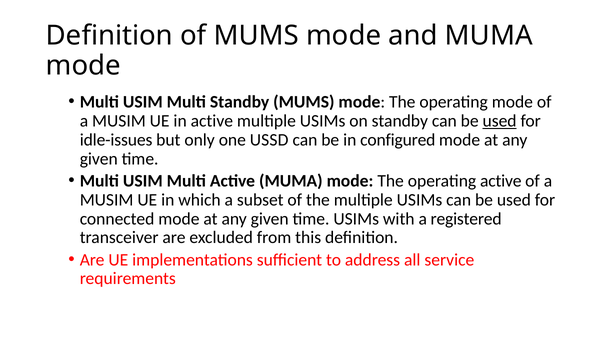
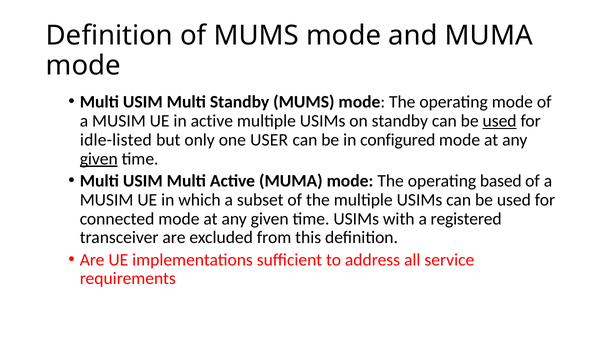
idle-issues: idle-issues -> idle-listed
USSD: USSD -> USER
given at (99, 159) underline: none -> present
operating active: active -> based
